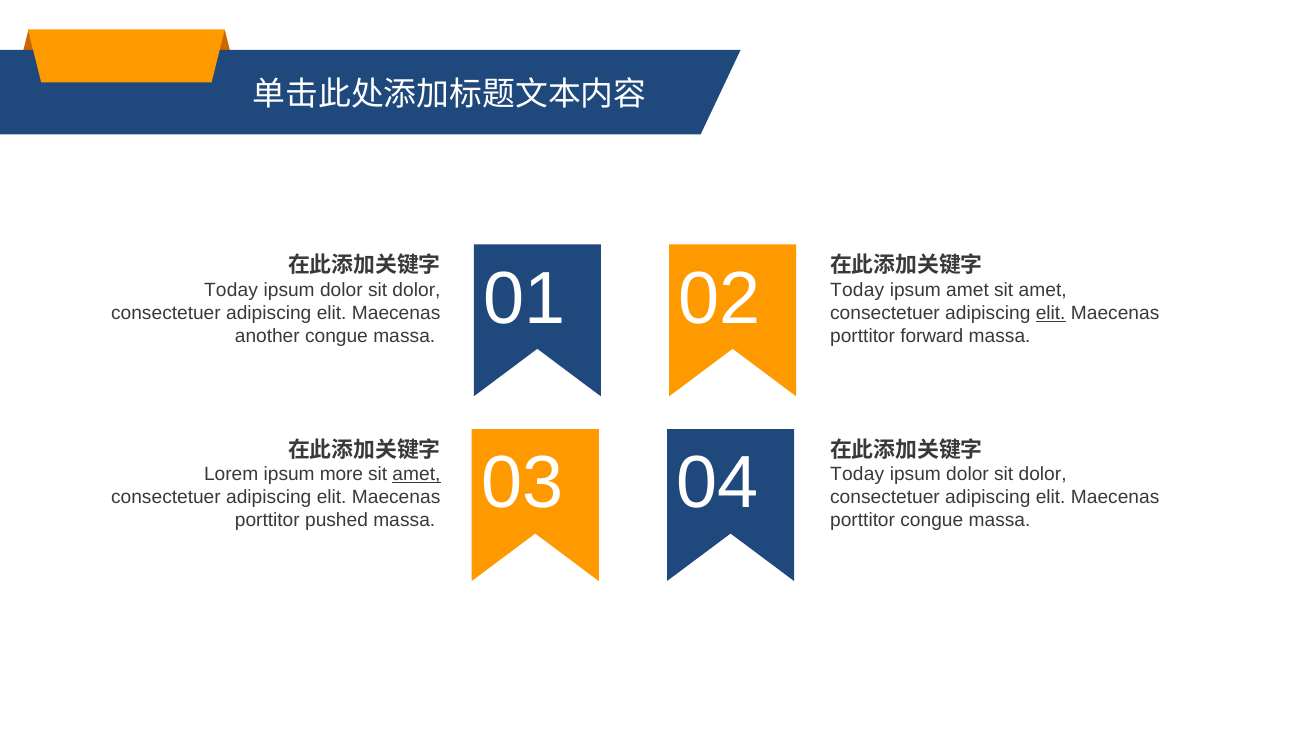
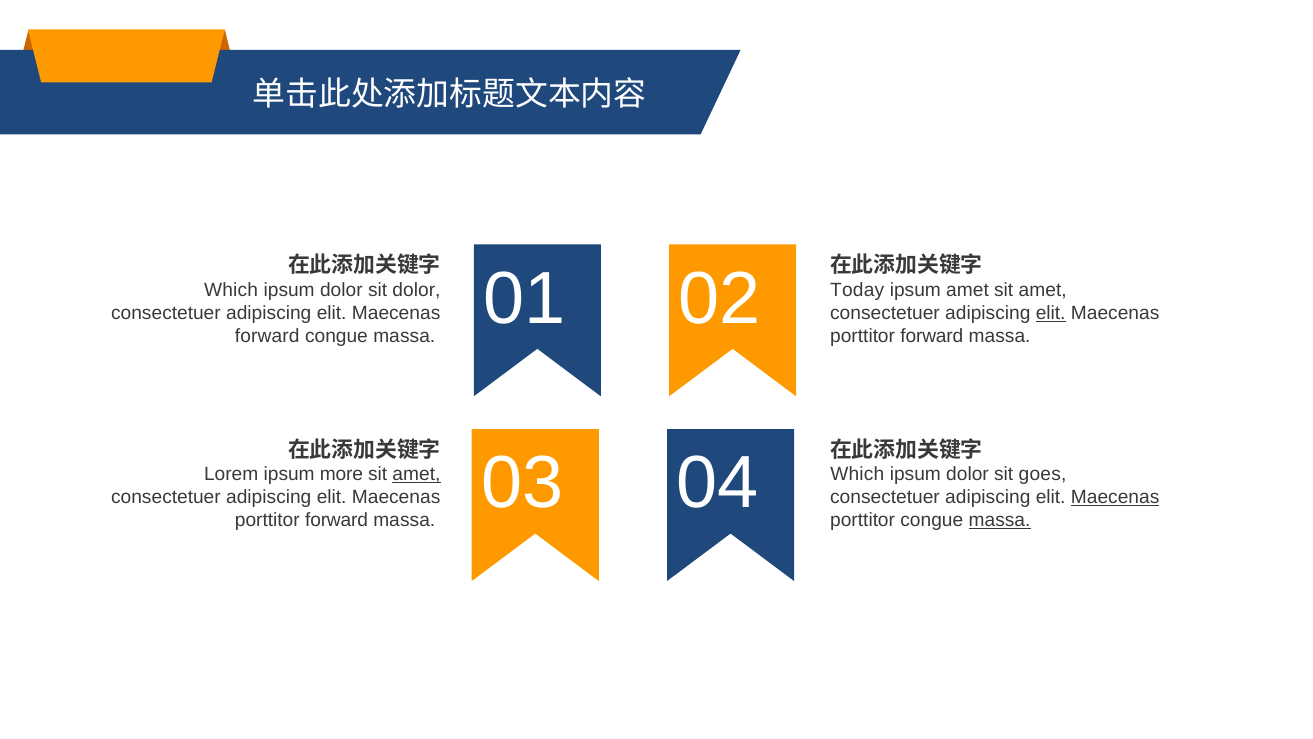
Today at (231, 290): Today -> Which
another at (267, 336): another -> forward
Today at (857, 474): Today -> Which
dolor at (1043, 474): dolor -> goes
Maecenas at (1115, 497) underline: none -> present
pushed at (337, 520): pushed -> forward
massa at (1000, 520) underline: none -> present
